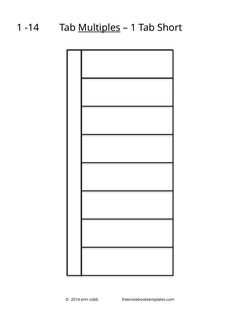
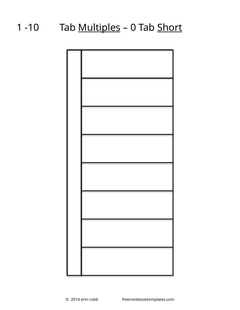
-14: -14 -> -10
1 at (133, 28): 1 -> 0
Short underline: none -> present
